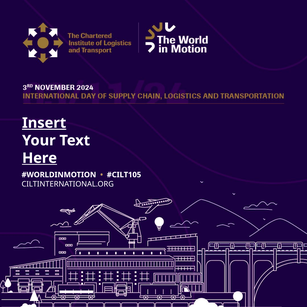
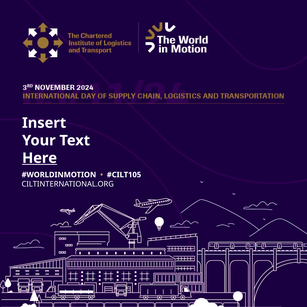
Insert underline: present -> none
